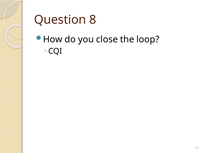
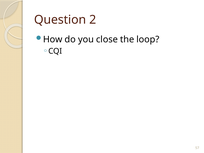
8: 8 -> 2
